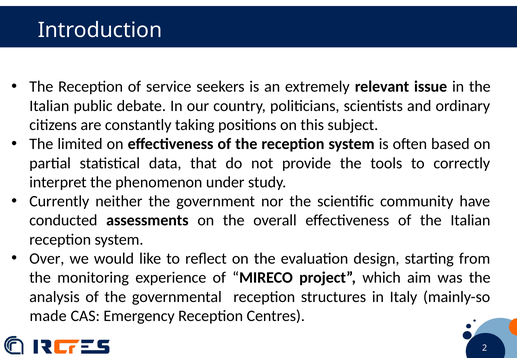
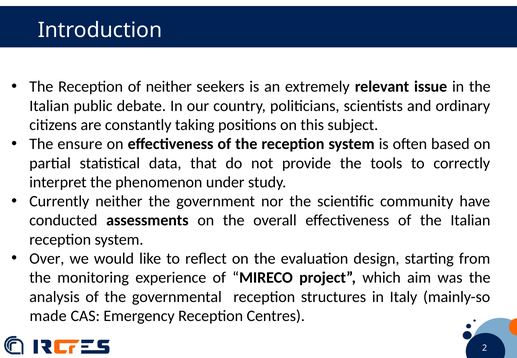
of service: service -> neither
limited: limited -> ensure
